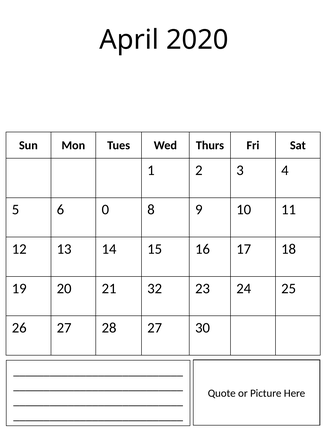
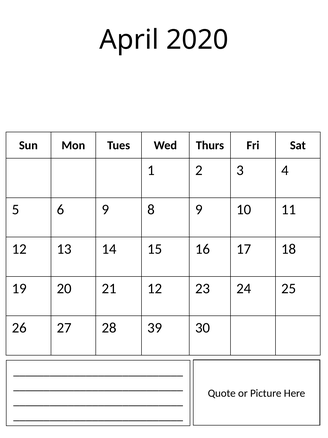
6 0: 0 -> 9
21 32: 32 -> 12
28 27: 27 -> 39
